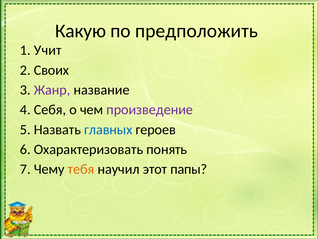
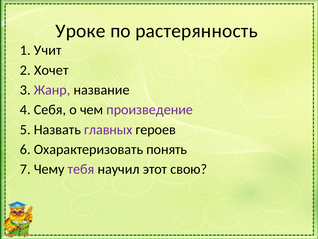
Какую: Какую -> Уроке
предположить: предположить -> растерянность
Своих: Своих -> Хочет
главных colour: blue -> purple
тебя colour: orange -> purple
папы: папы -> свою
